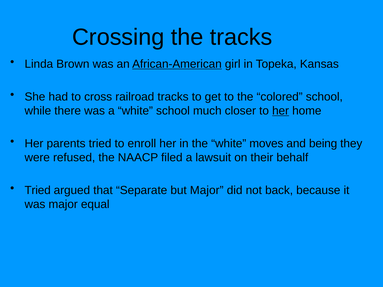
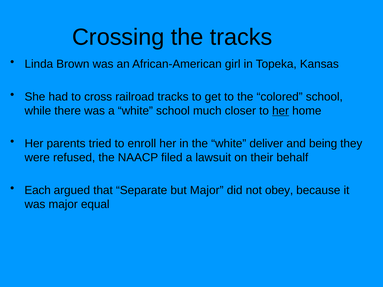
African-American underline: present -> none
moves: moves -> deliver
Tried at (38, 190): Tried -> Each
back: back -> obey
